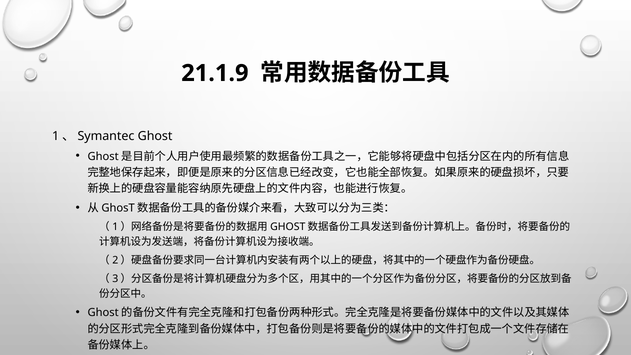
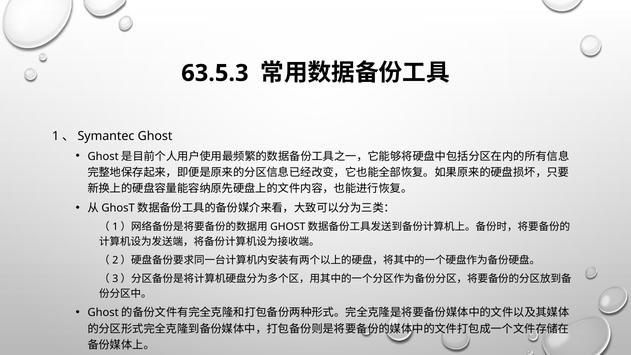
21.1.9: 21.1.9 -> 63.5.3
